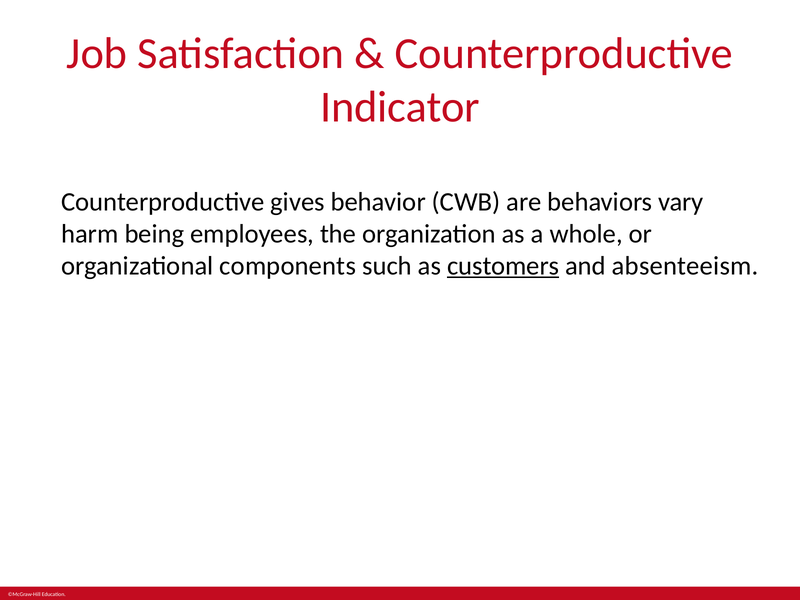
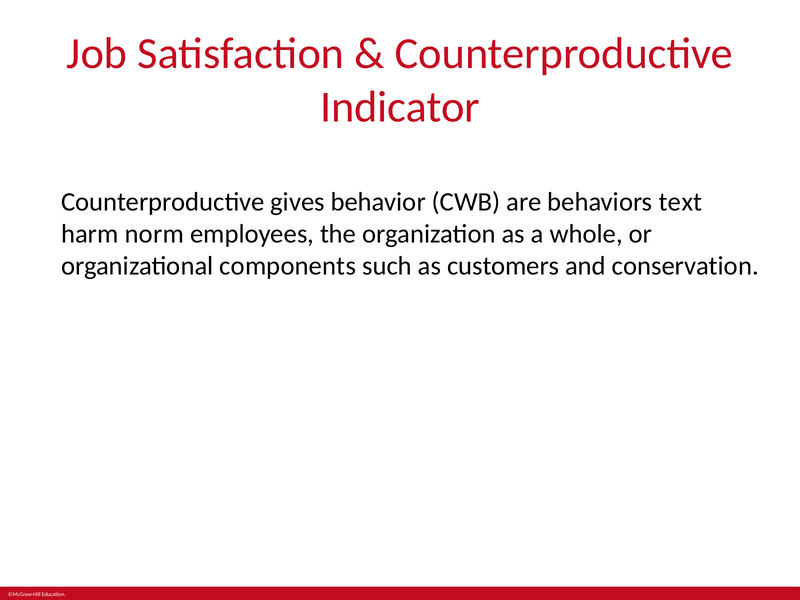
vary: vary -> text
being: being -> norm
customers underline: present -> none
absenteeism: absenteeism -> conservation
